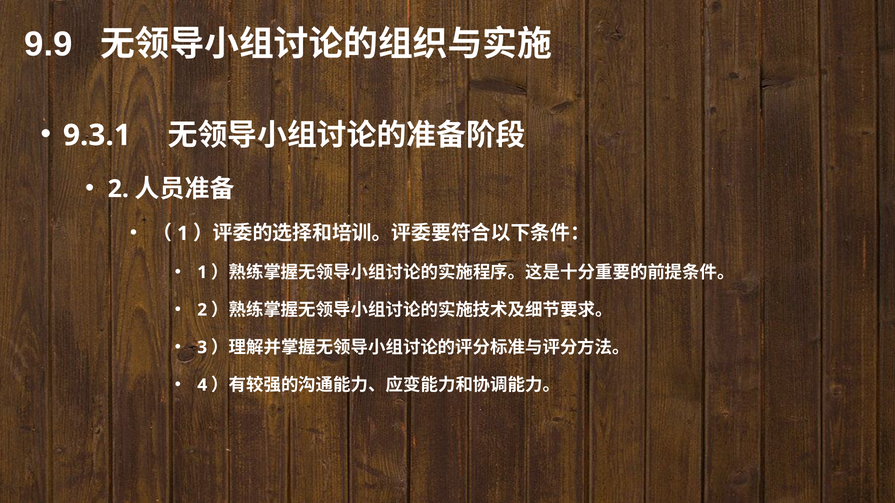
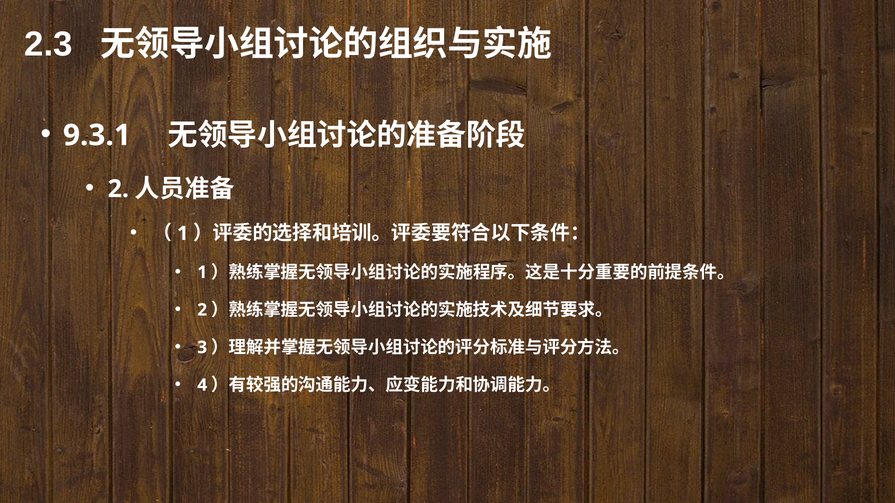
9.9: 9.9 -> 2.3
